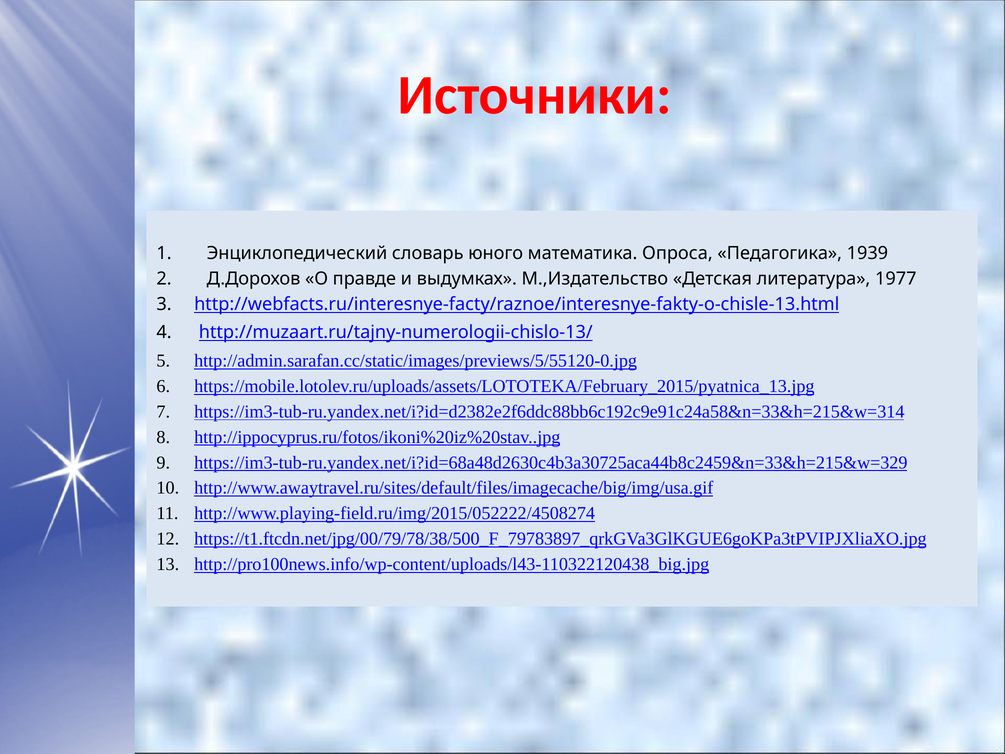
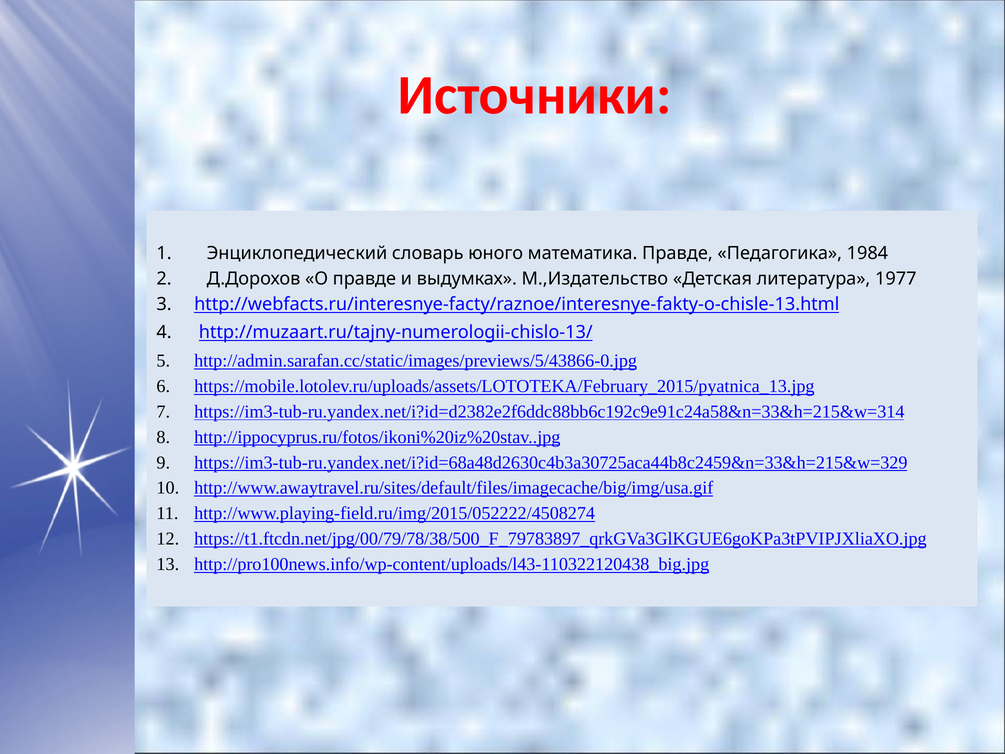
математика Опроса: Опроса -> Правде
1939: 1939 -> 1984
http://admin.sarafan.cc/static/images/previews/5/55120-0.jpg: http://admin.sarafan.cc/static/images/previews/5/55120-0.jpg -> http://admin.sarafan.cc/static/images/previews/5/43866-0.jpg
